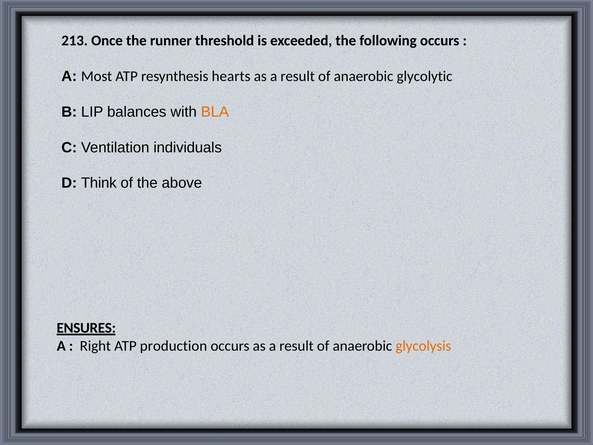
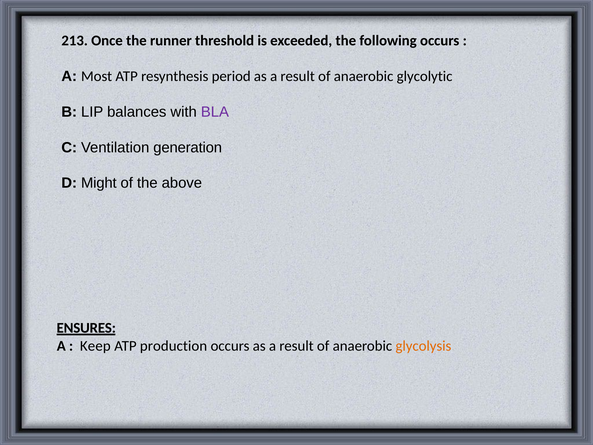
hearts: hearts -> period
BLA colour: orange -> purple
individuals: individuals -> generation
Think: Think -> Might
Right: Right -> Keep
